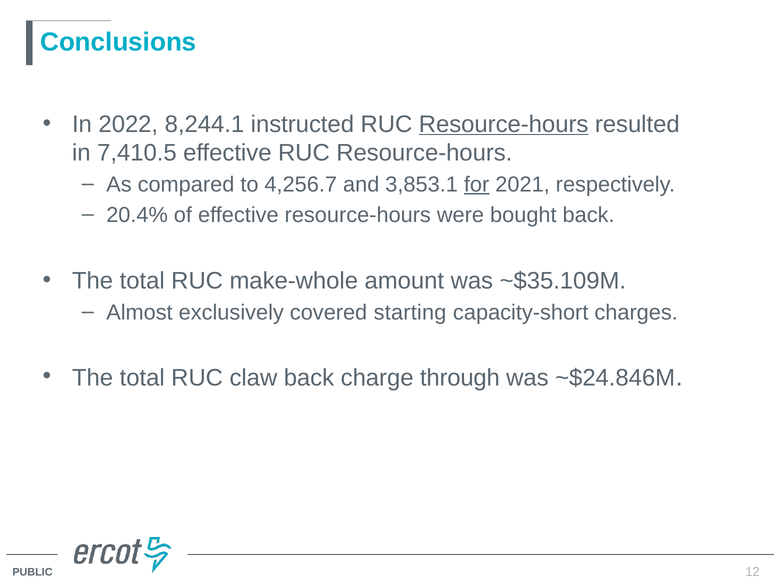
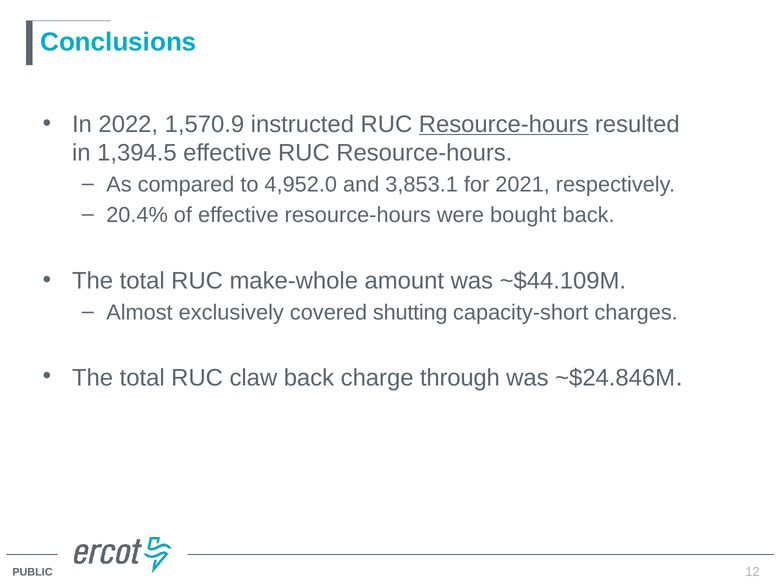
8,244.1: 8,244.1 -> 1,570.9
7,410.5: 7,410.5 -> 1,394.5
4,256.7: 4,256.7 -> 4,952.0
for underline: present -> none
~$35.109M: ~$35.109M -> ~$44.109M
starting: starting -> shutting
